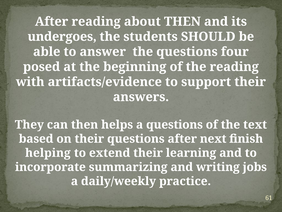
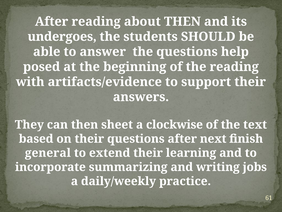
four: four -> help
helps: helps -> sheet
a questions: questions -> clockwise
helping: helping -> general
